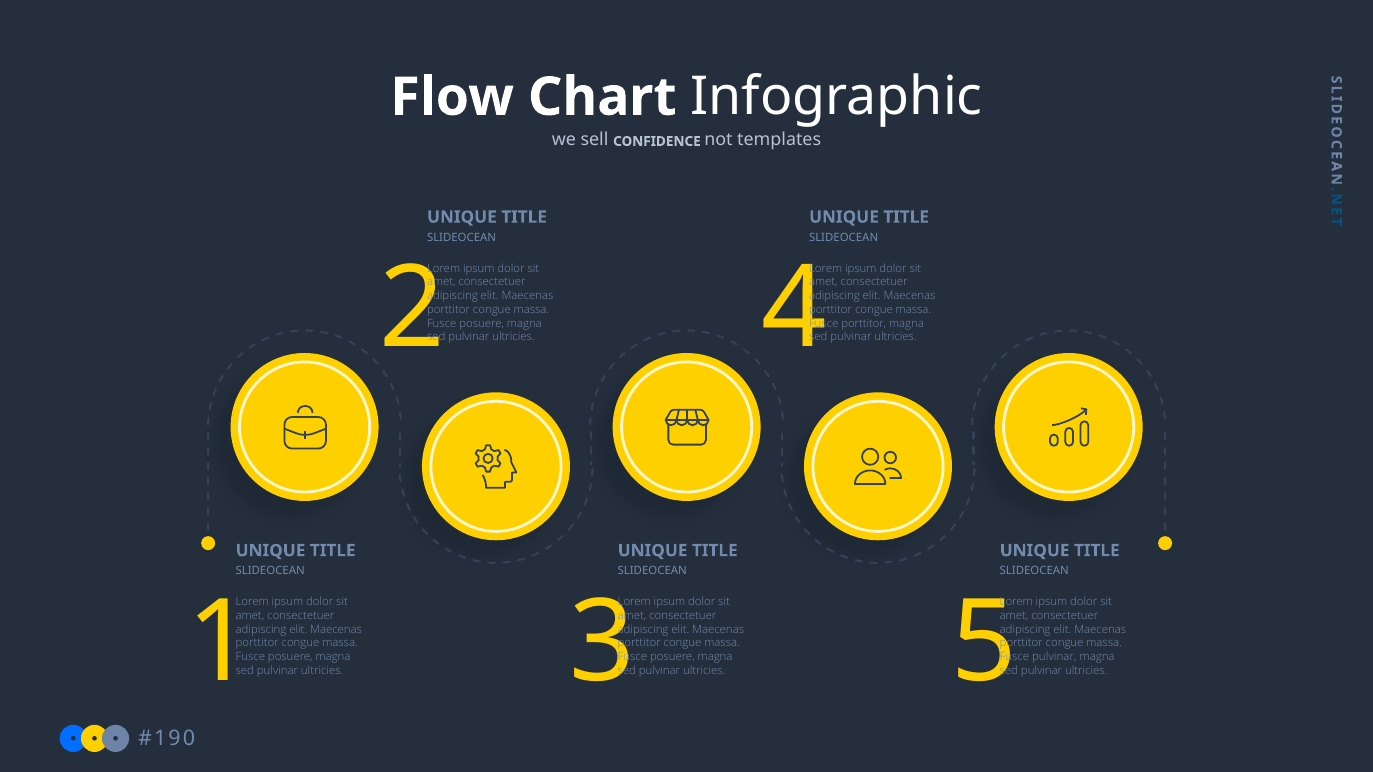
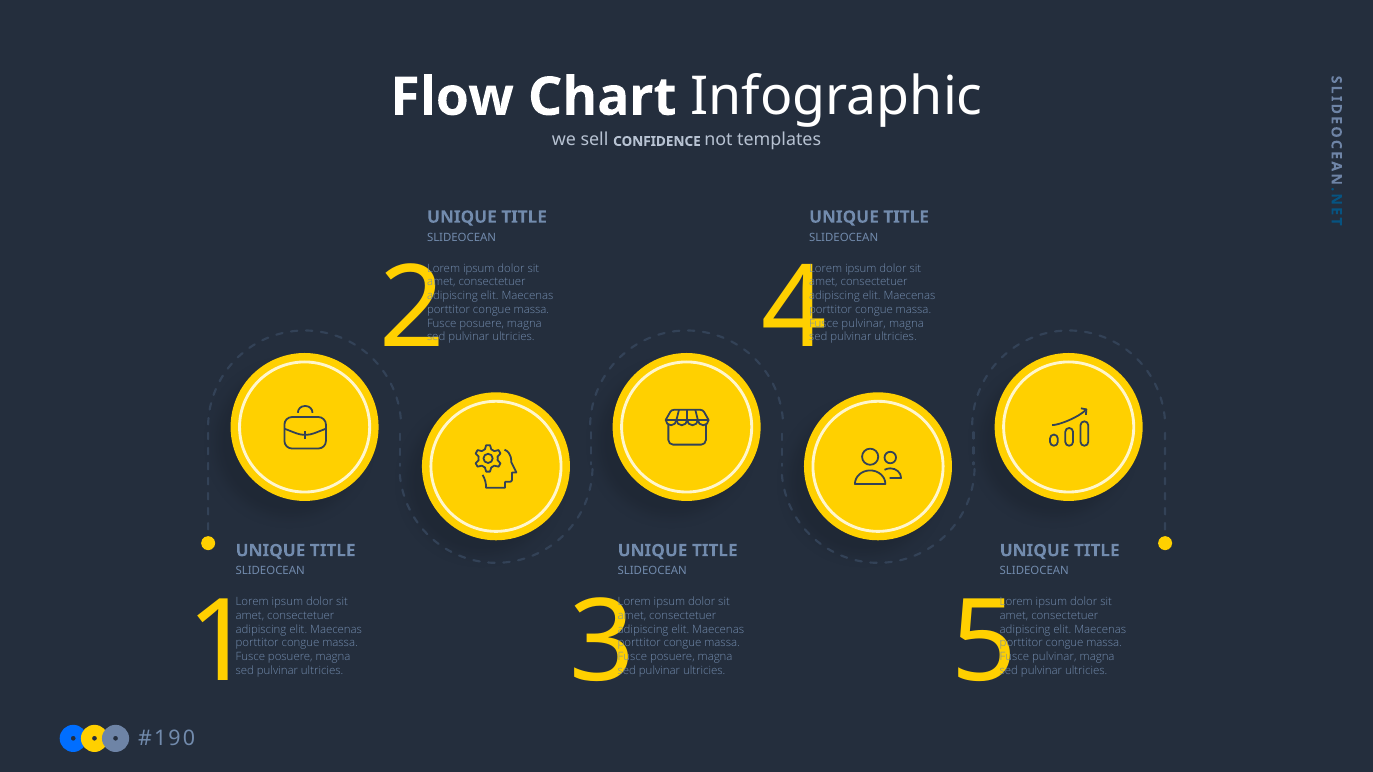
porttitor at (864, 323): porttitor -> pulvinar
